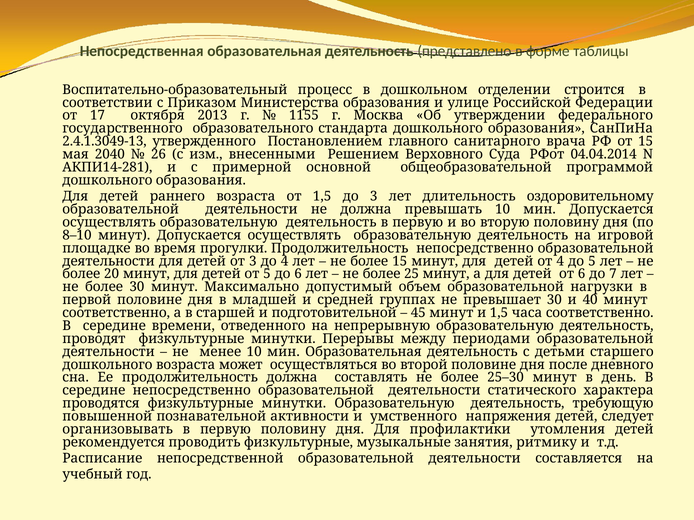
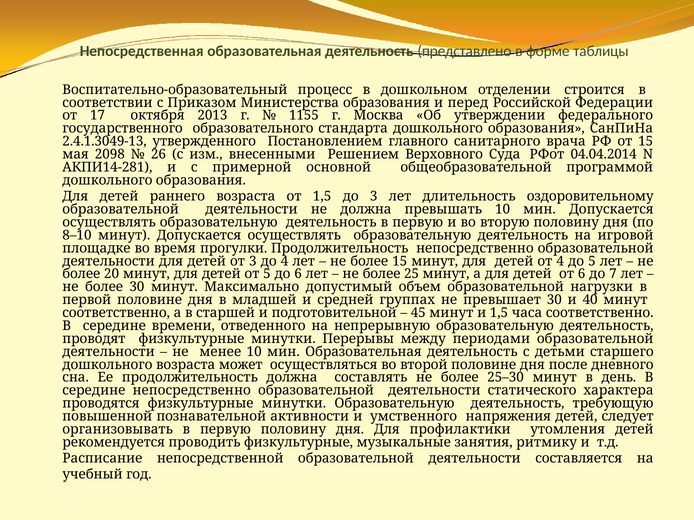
улице: улице -> перед
2040: 2040 -> 2098
